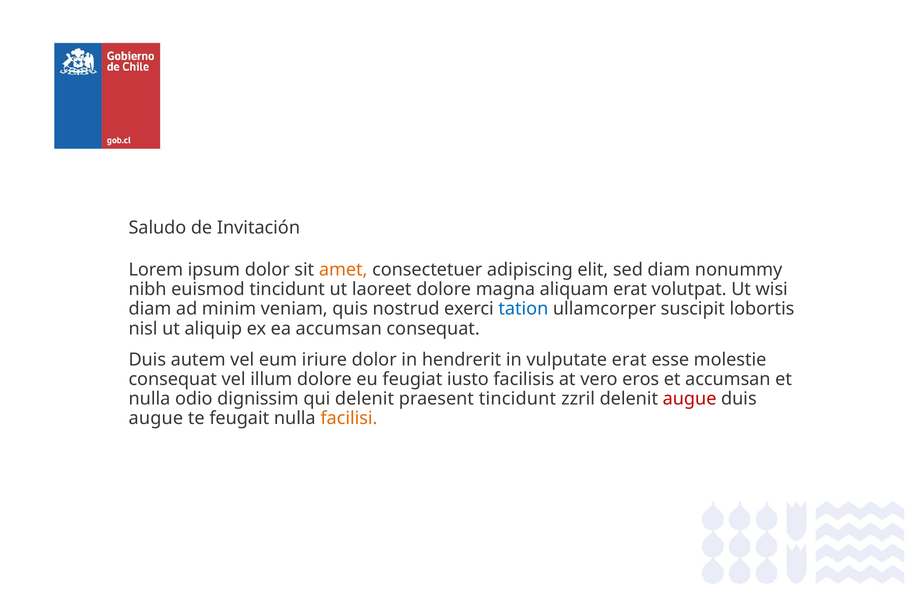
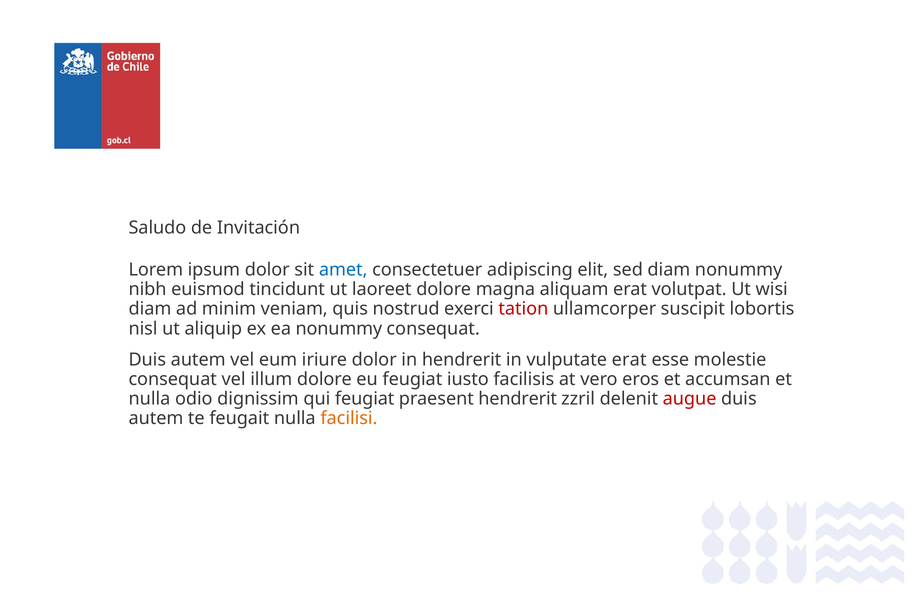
amet colour: orange -> blue
tation colour: blue -> red
ea accumsan: accumsan -> nonummy
qui delenit: delenit -> feugiat
praesent tincidunt: tincidunt -> hendrerit
augue at (156, 418): augue -> autem
